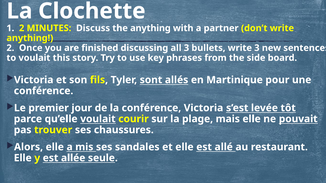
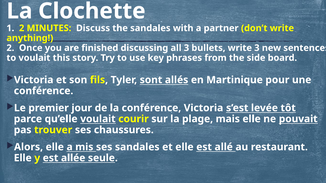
the anything: anything -> sandales
